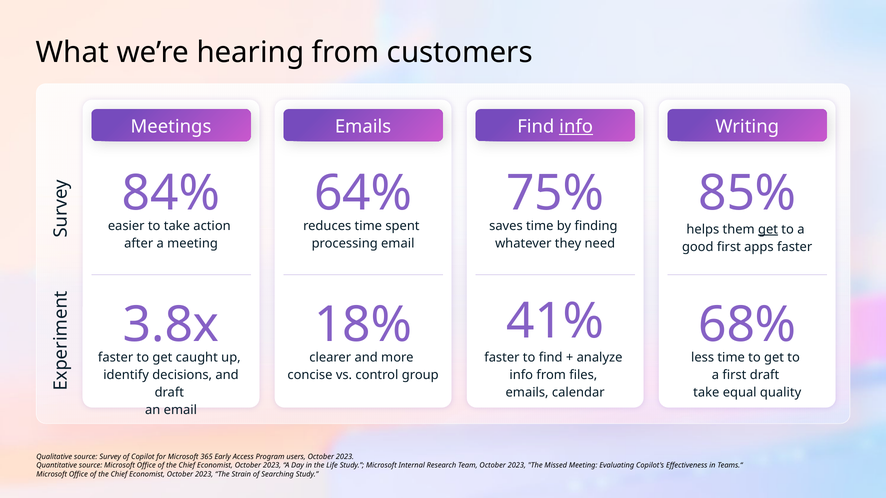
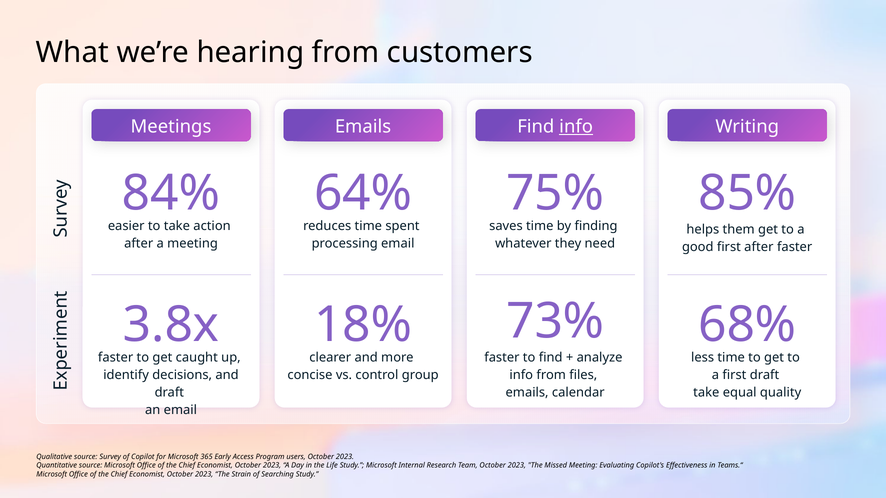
get at (768, 230) underline: present -> none
first apps: apps -> after
41%: 41% -> 73%
